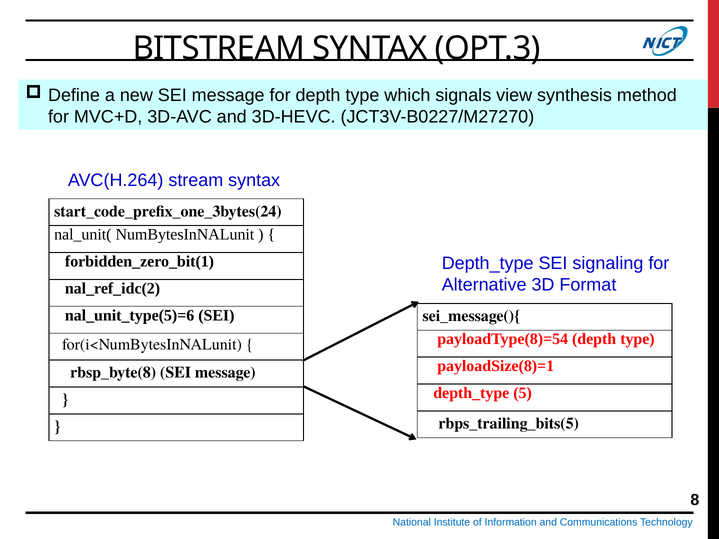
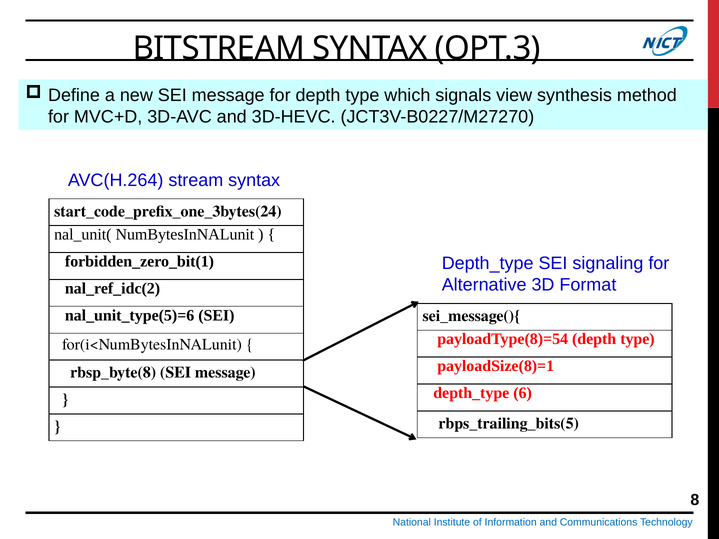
5: 5 -> 6
